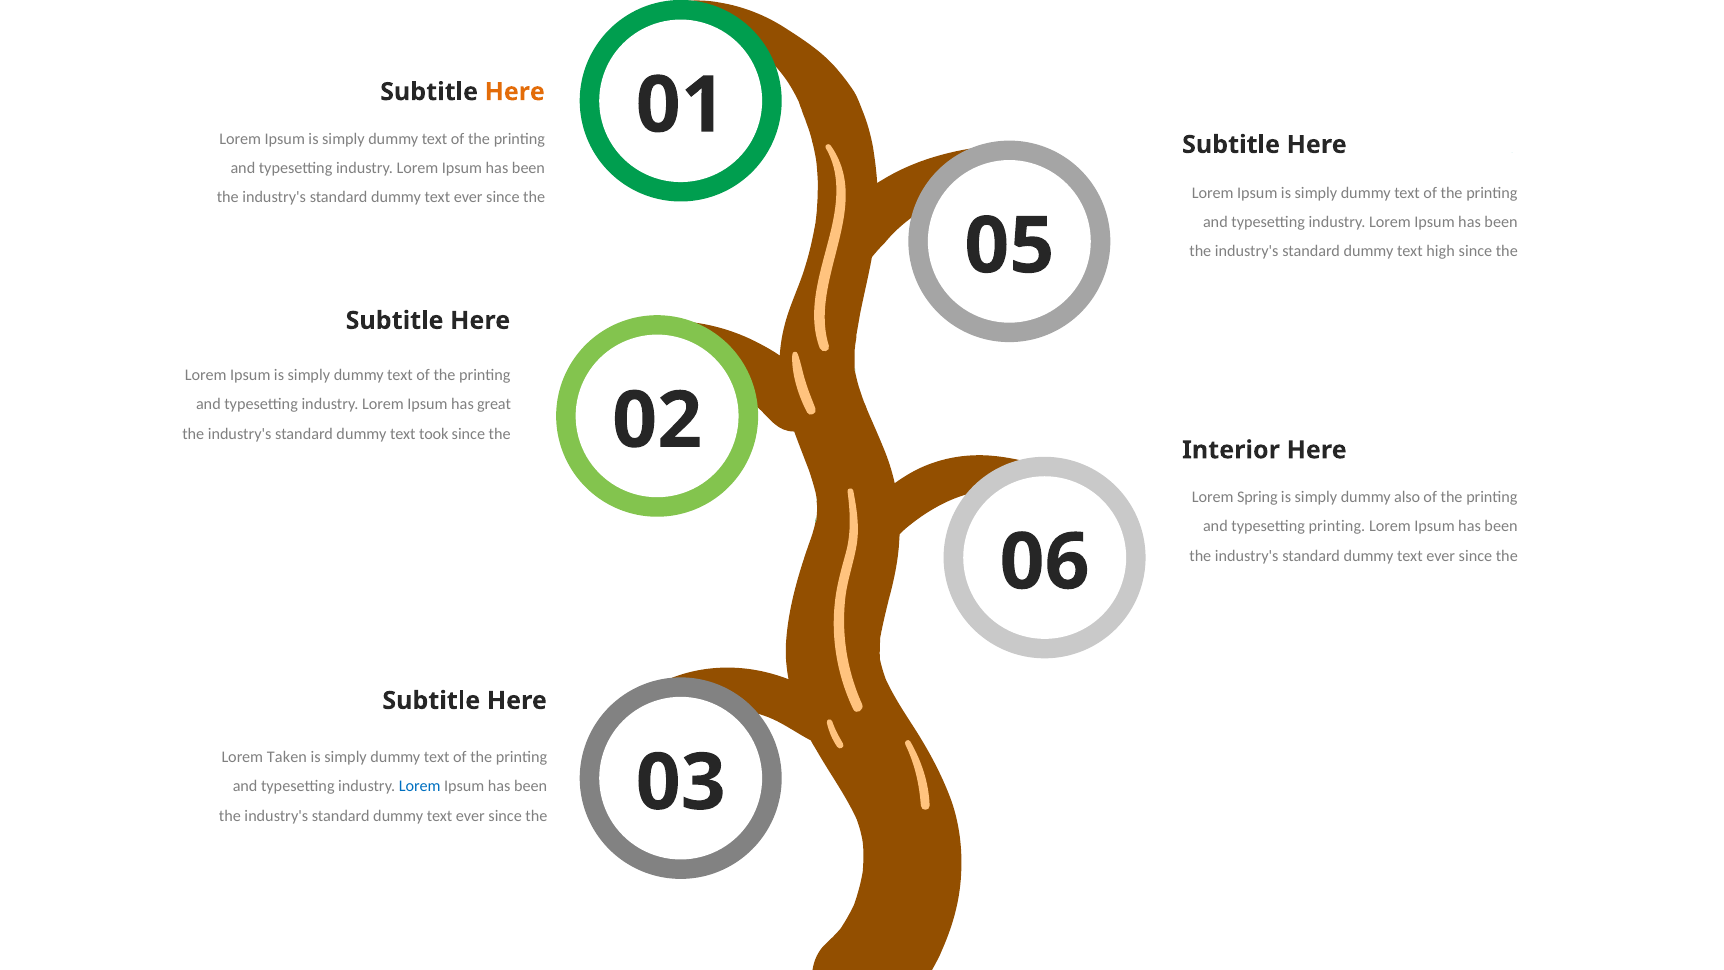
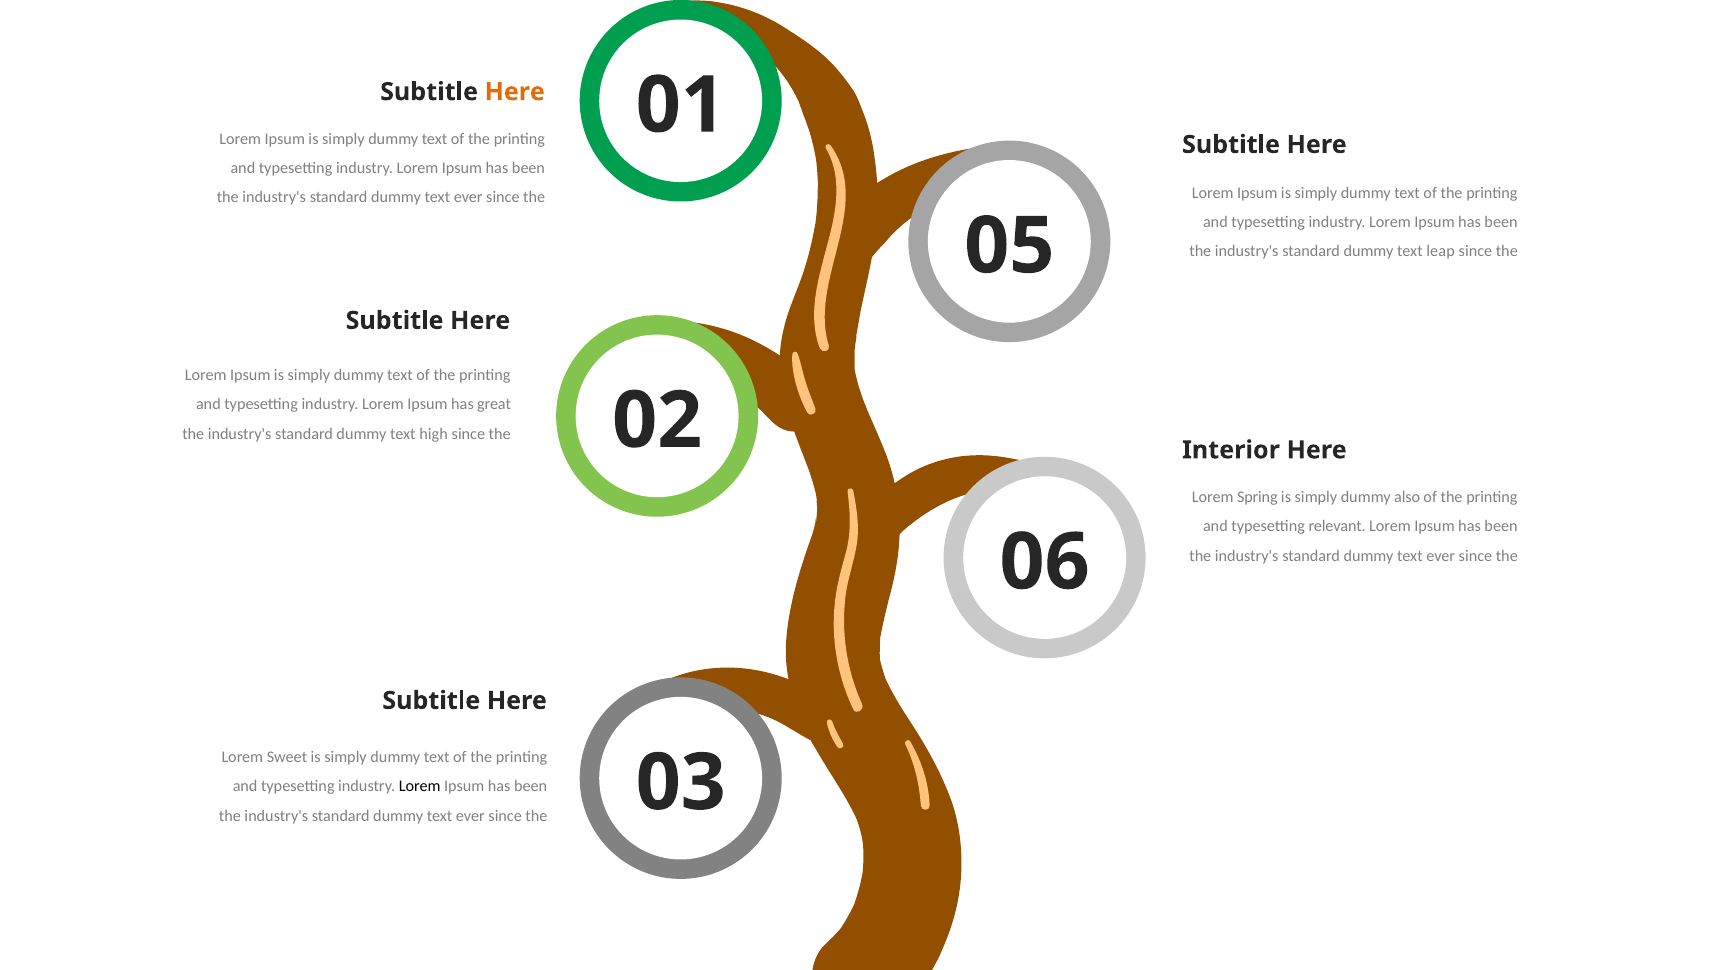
high: high -> leap
took: took -> high
typesetting printing: printing -> relevant
Taken: Taken -> Sweet
Lorem at (420, 786) colour: blue -> black
